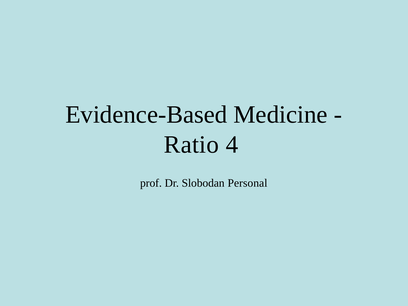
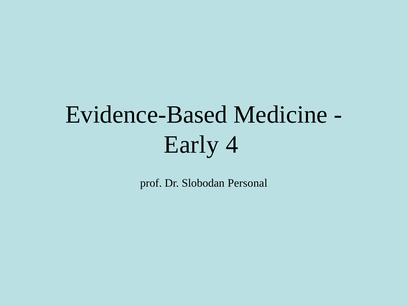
Ratio: Ratio -> Early
